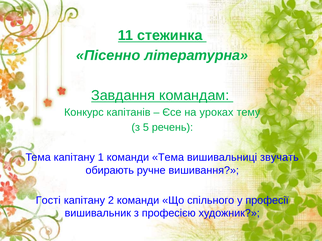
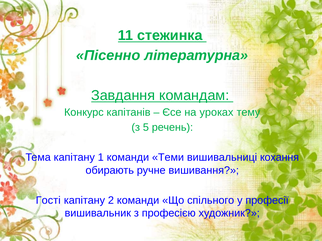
команди Тема: Тема -> Теми
звучать: звучать -> кохання
